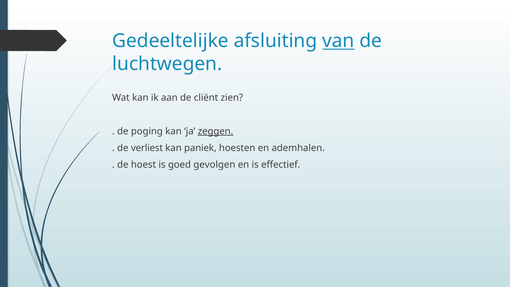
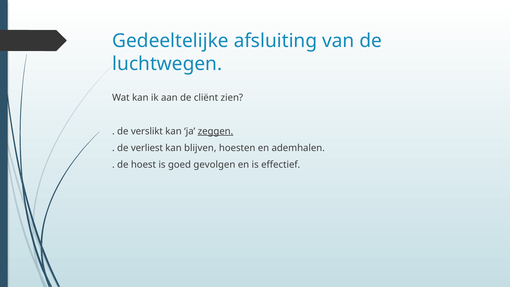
van underline: present -> none
poging: poging -> verslikt
paniek: paniek -> blijven
